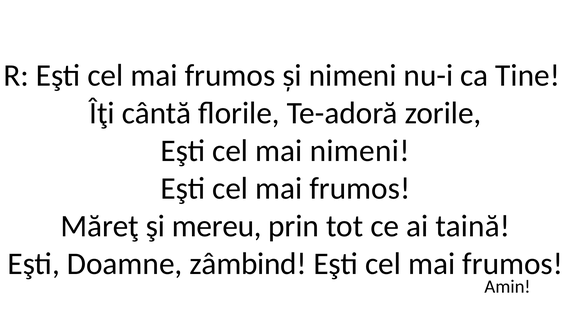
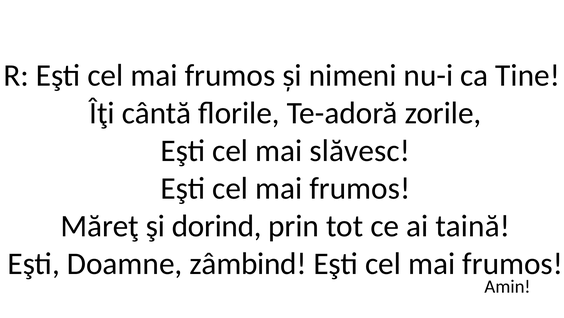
mai nimeni: nimeni -> slăvesc
mereu: mereu -> dorind
